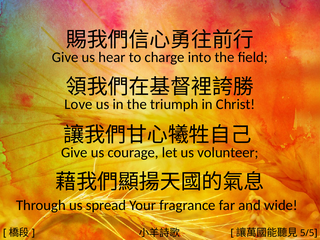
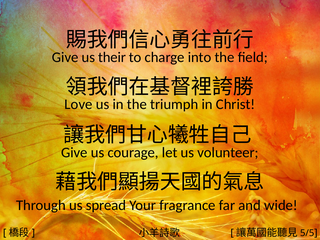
hear: hear -> their
